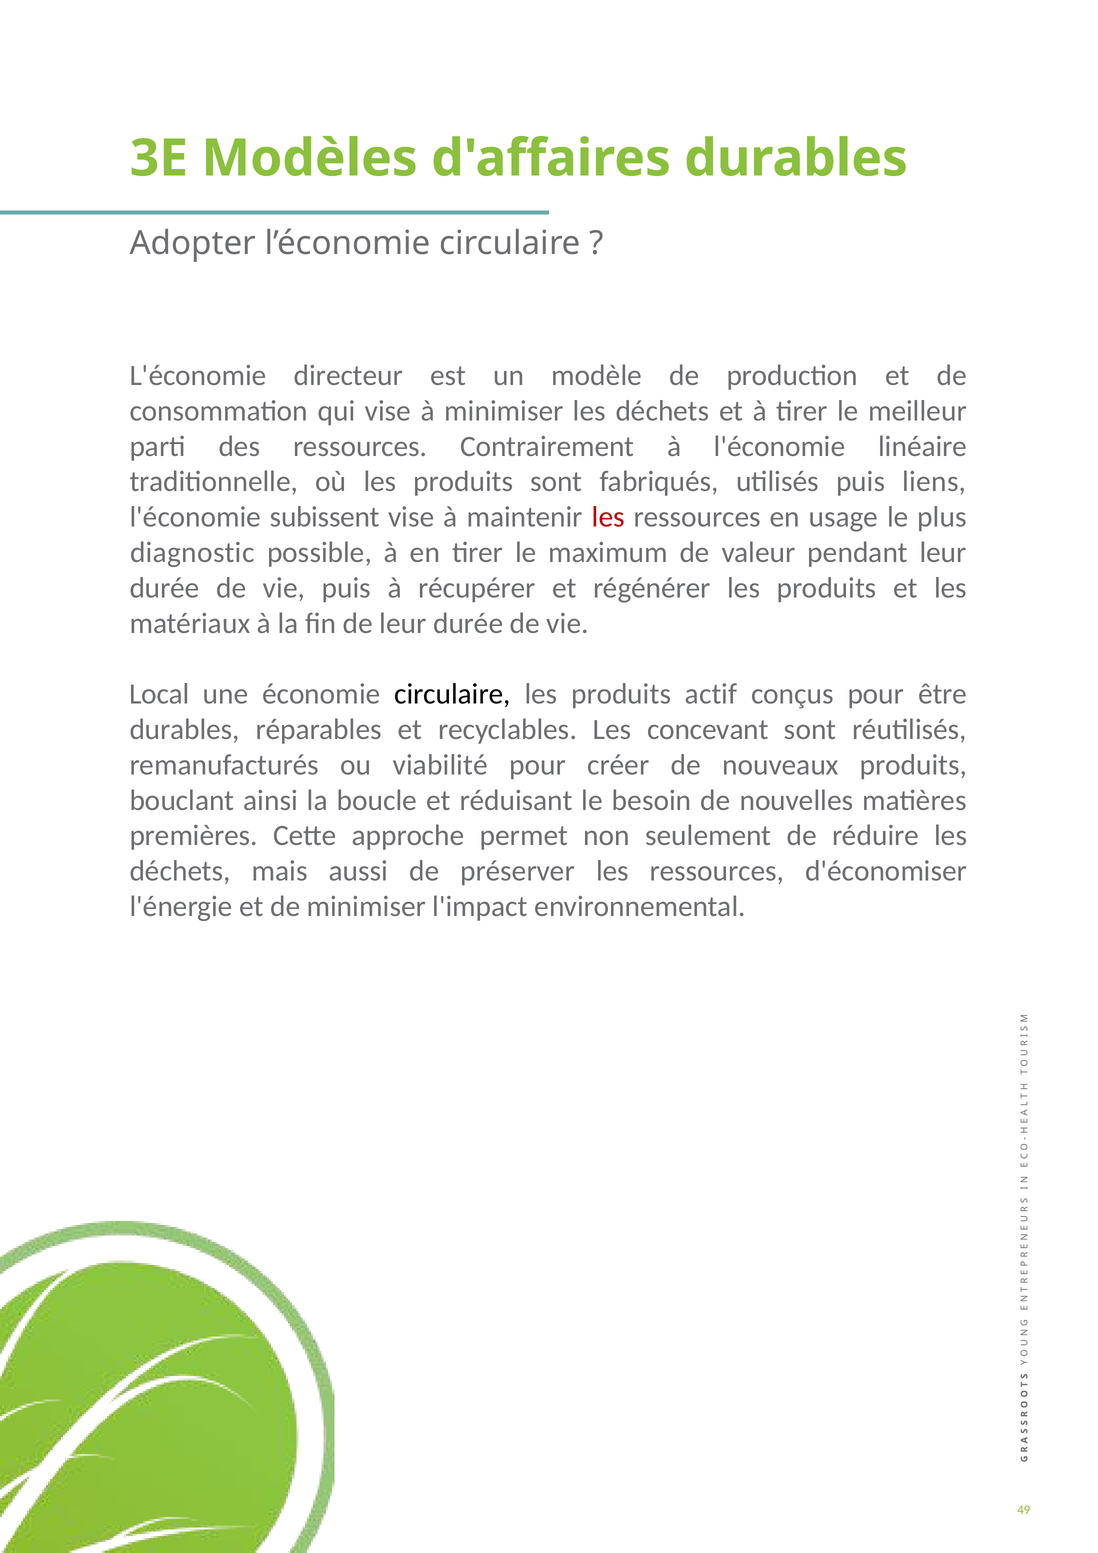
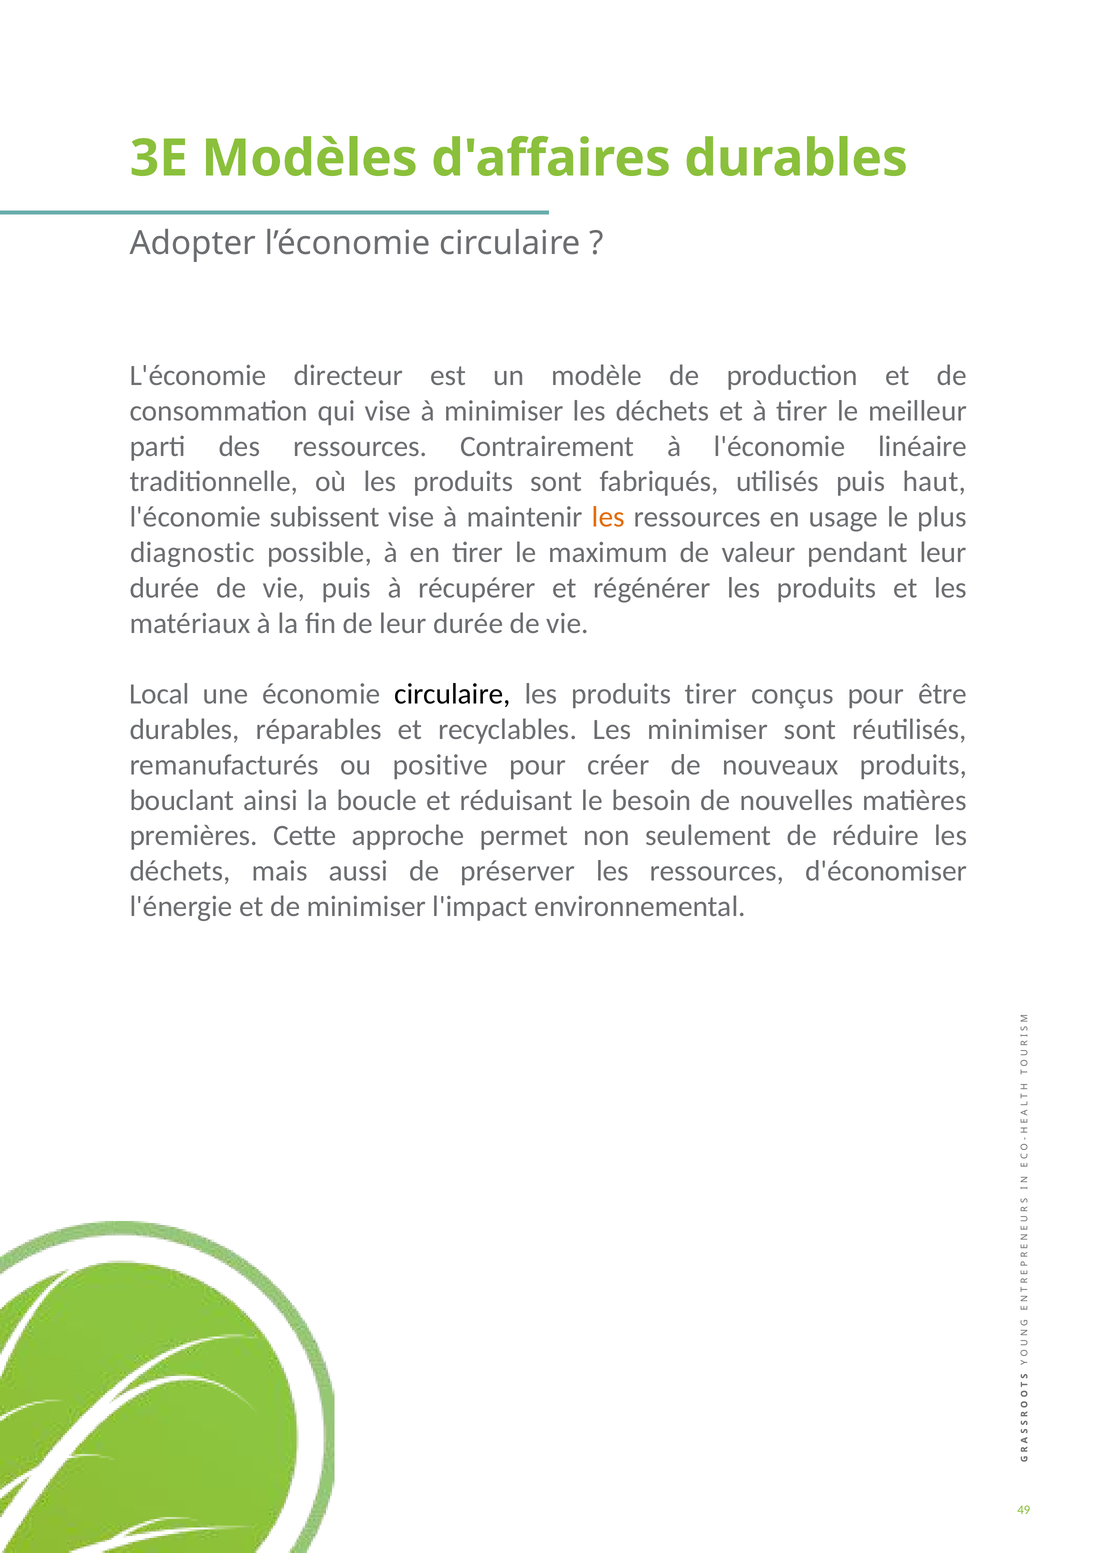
liens: liens -> haut
les at (608, 517) colour: red -> orange
produits actif: actif -> tirer
Les concevant: concevant -> minimiser
viabilité: viabilité -> positive
